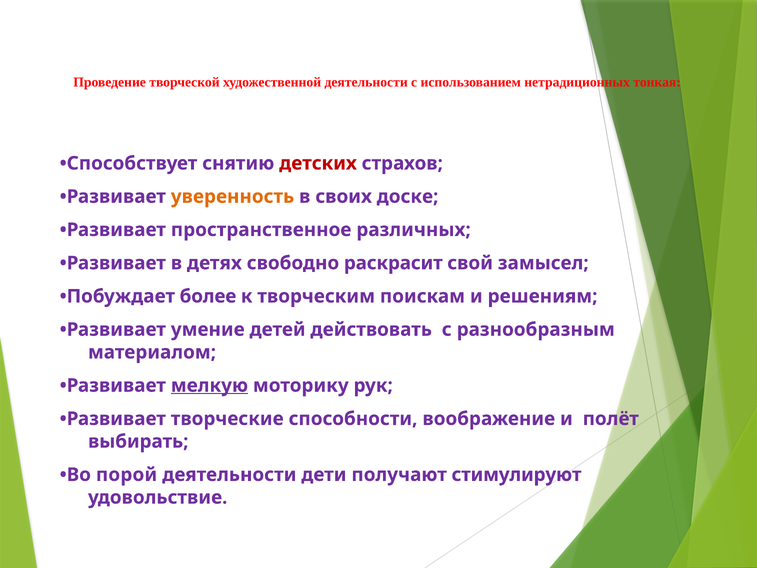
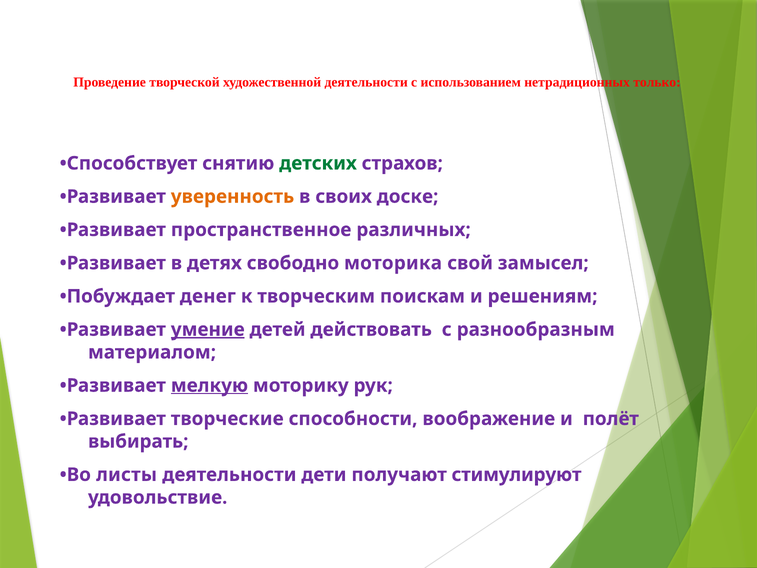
тонкая: тонкая -> только
детских colour: red -> green
раскрасит: раскрасит -> моторика
более: более -> денег
умение underline: none -> present
порой: порой -> листы
